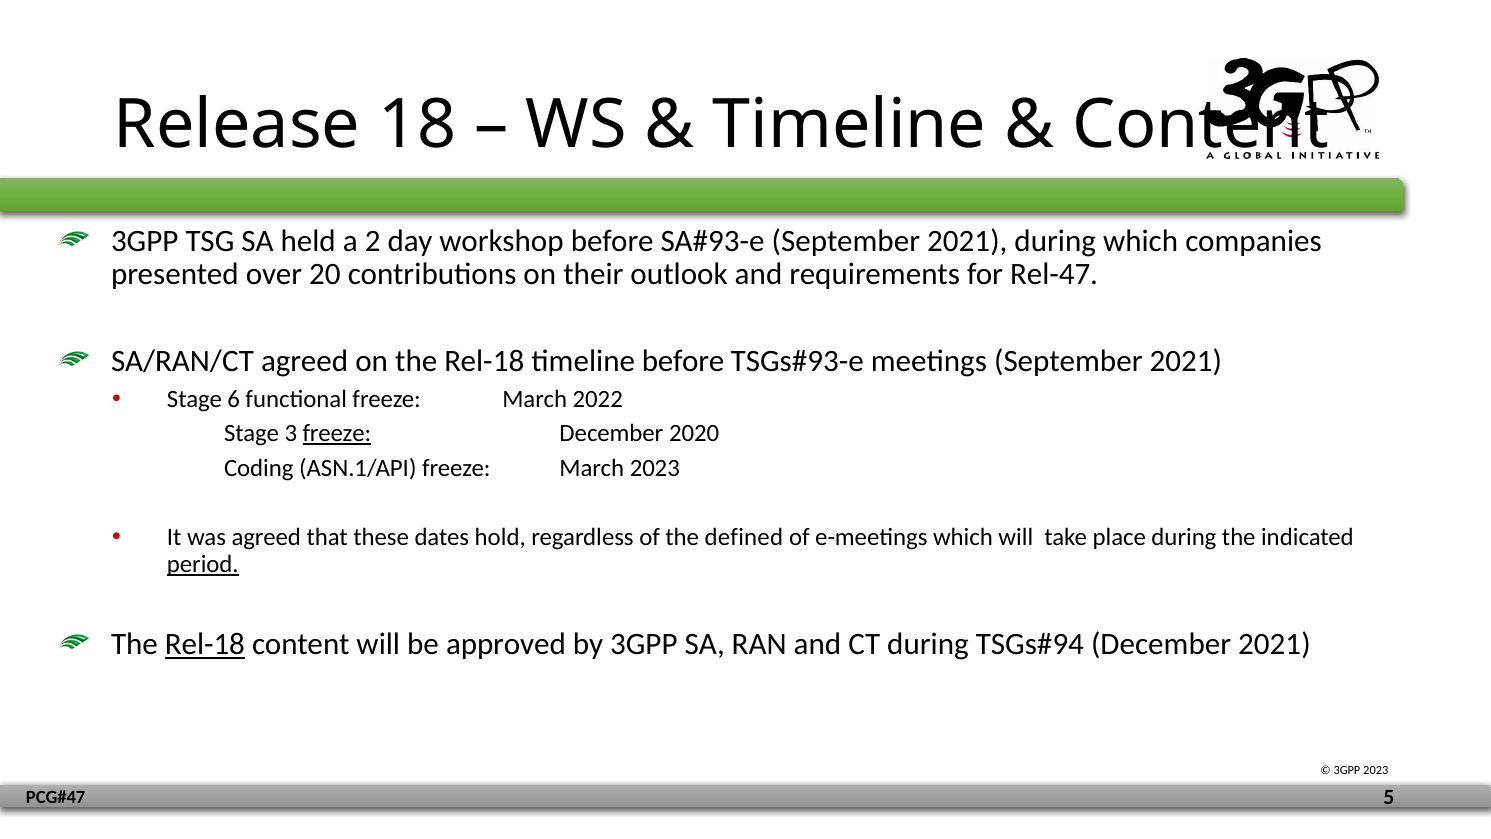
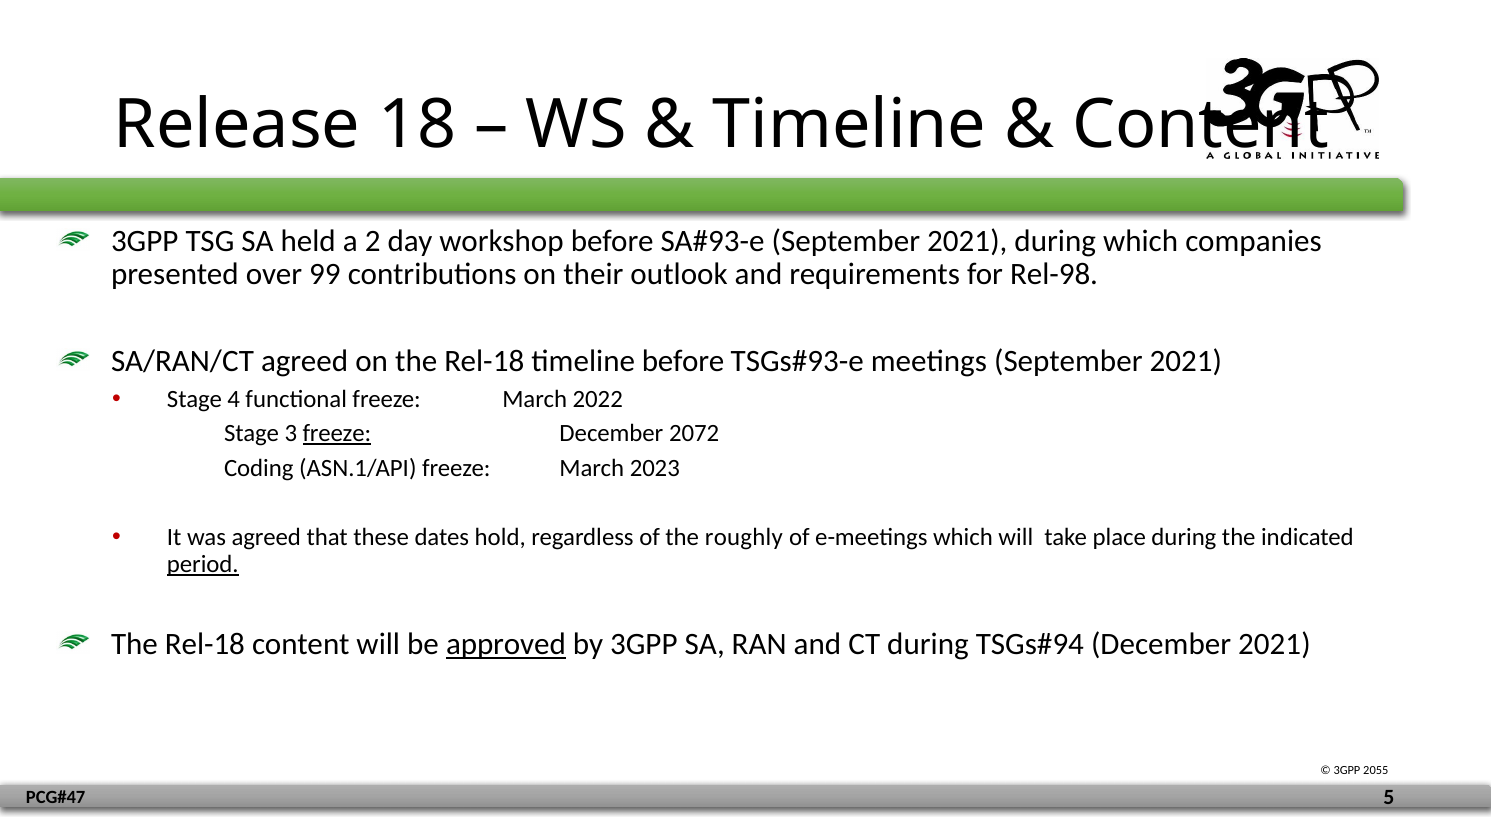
20: 20 -> 99
Rel-47: Rel-47 -> Rel-98
6: 6 -> 4
2020: 2020 -> 2072
defined: defined -> roughly
Rel-18 at (205, 644) underline: present -> none
approved underline: none -> present
3GPP 2023: 2023 -> 2055
